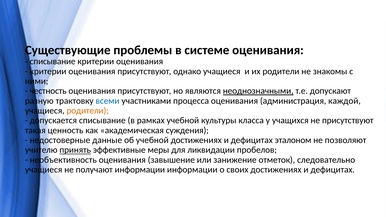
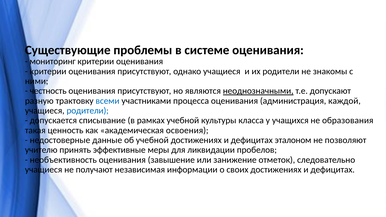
списывание at (53, 61): списывание -> мониторинг
родители at (88, 111) colour: orange -> blue
не присутствуют: присутствуют -> образования
суждения: суждения -> освоения
принять underline: present -> none
получают информации: информации -> независимая
